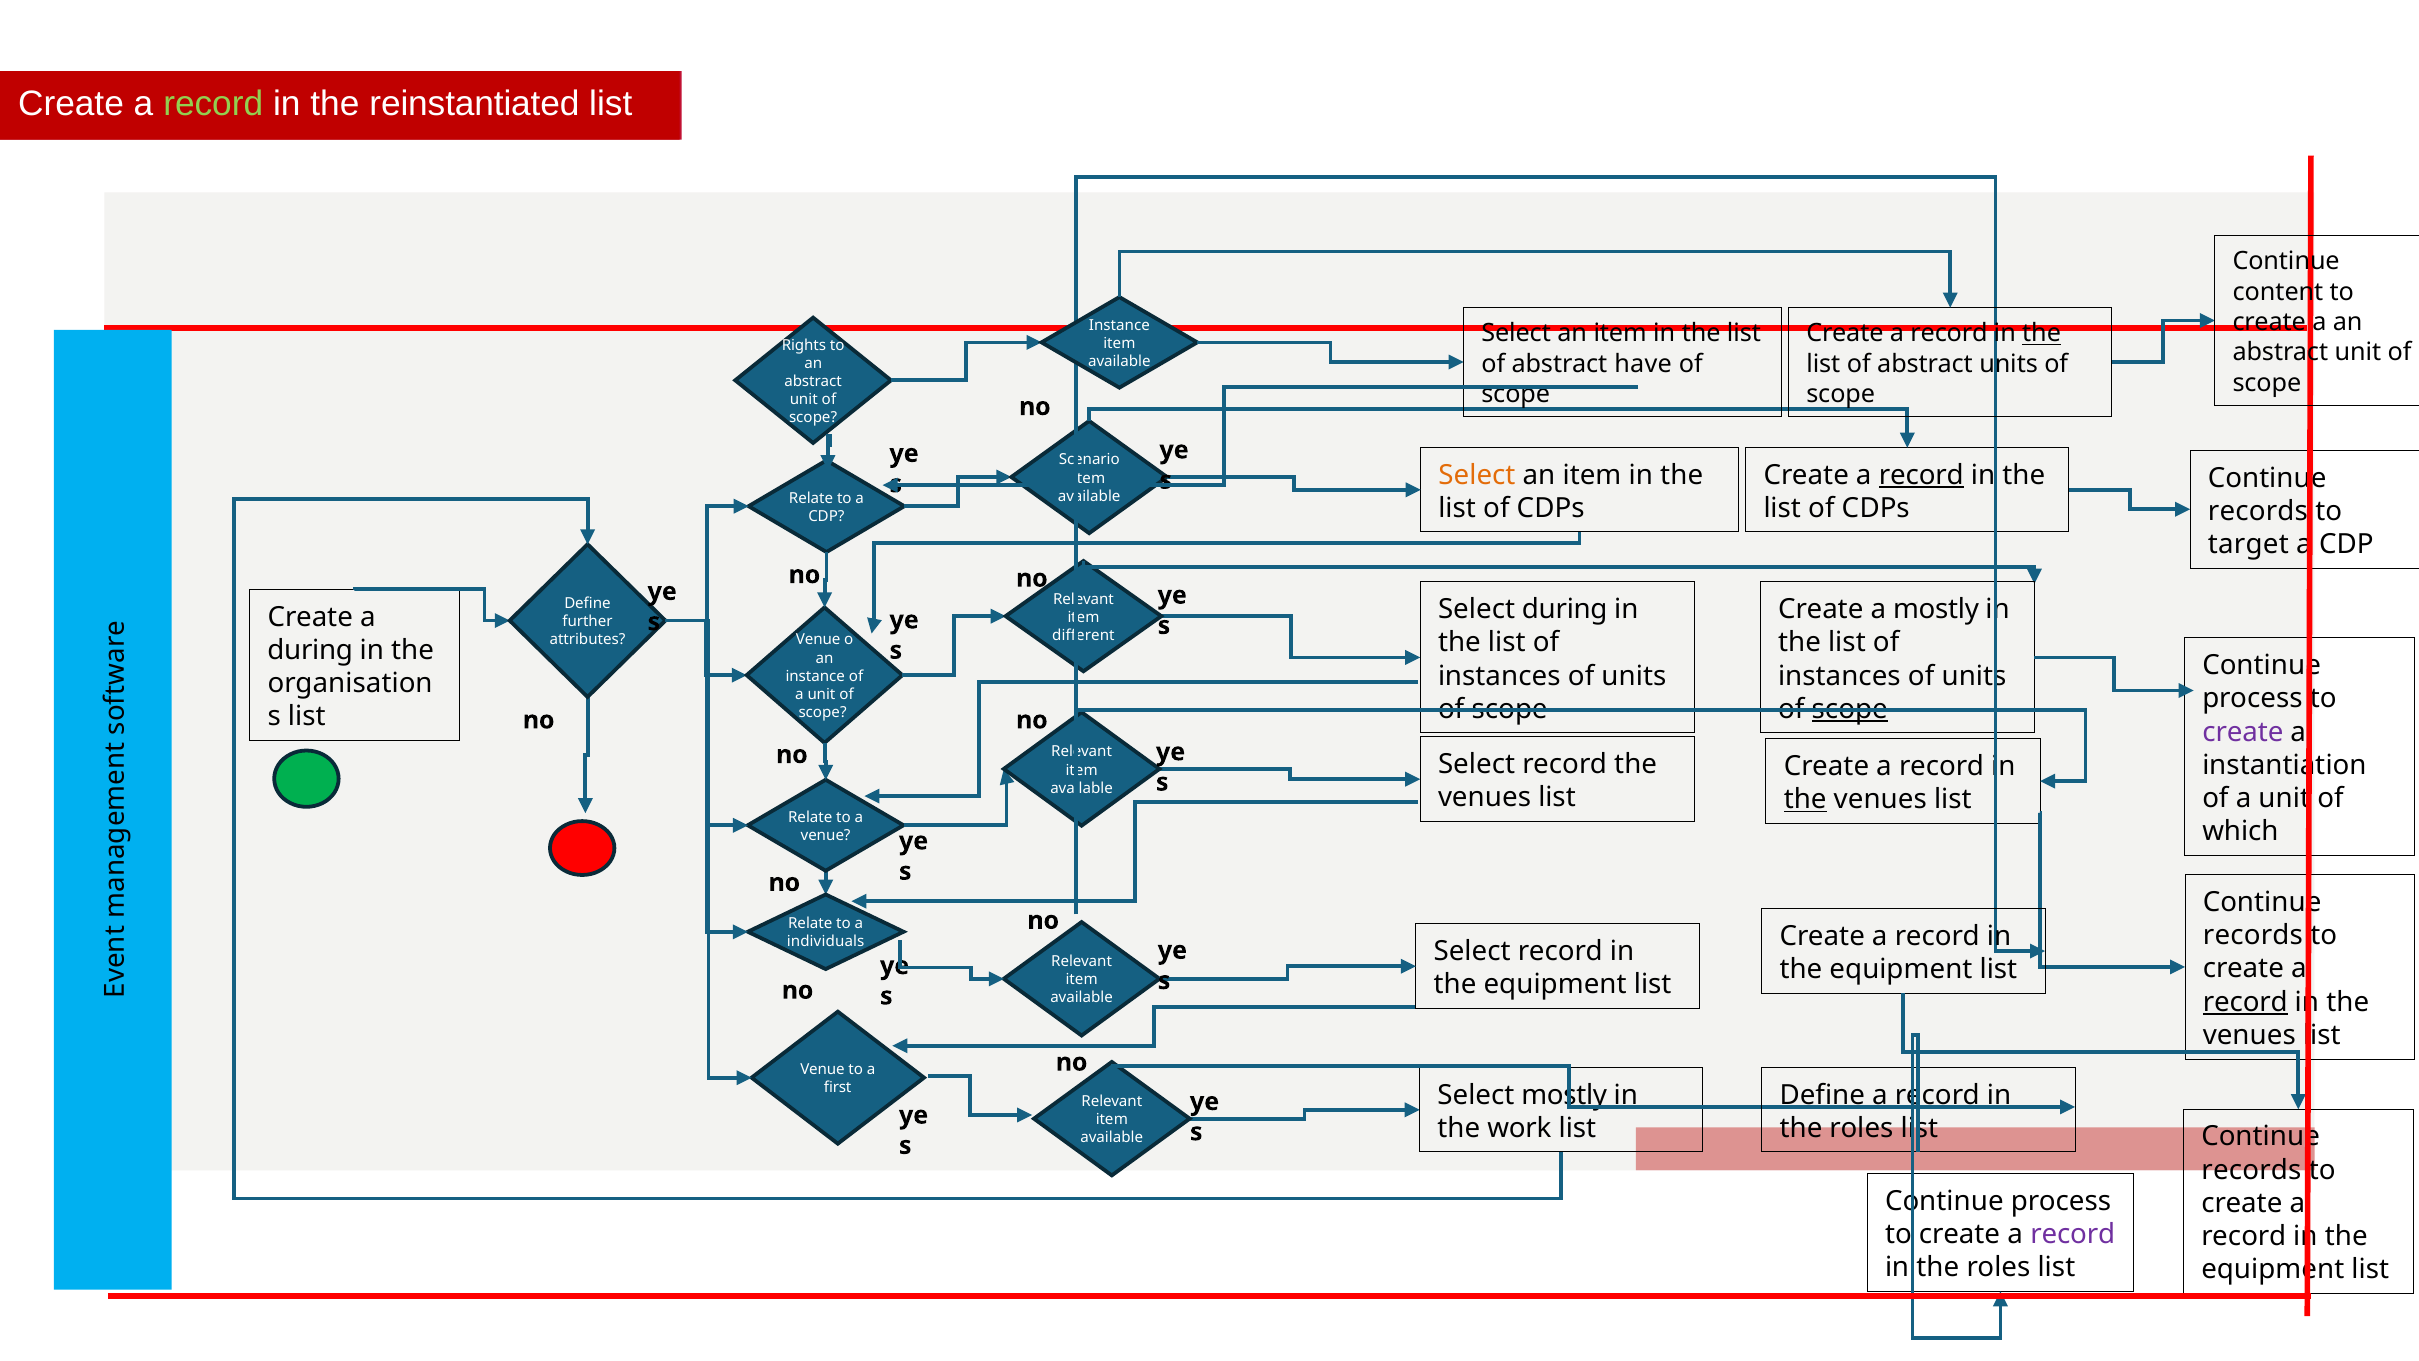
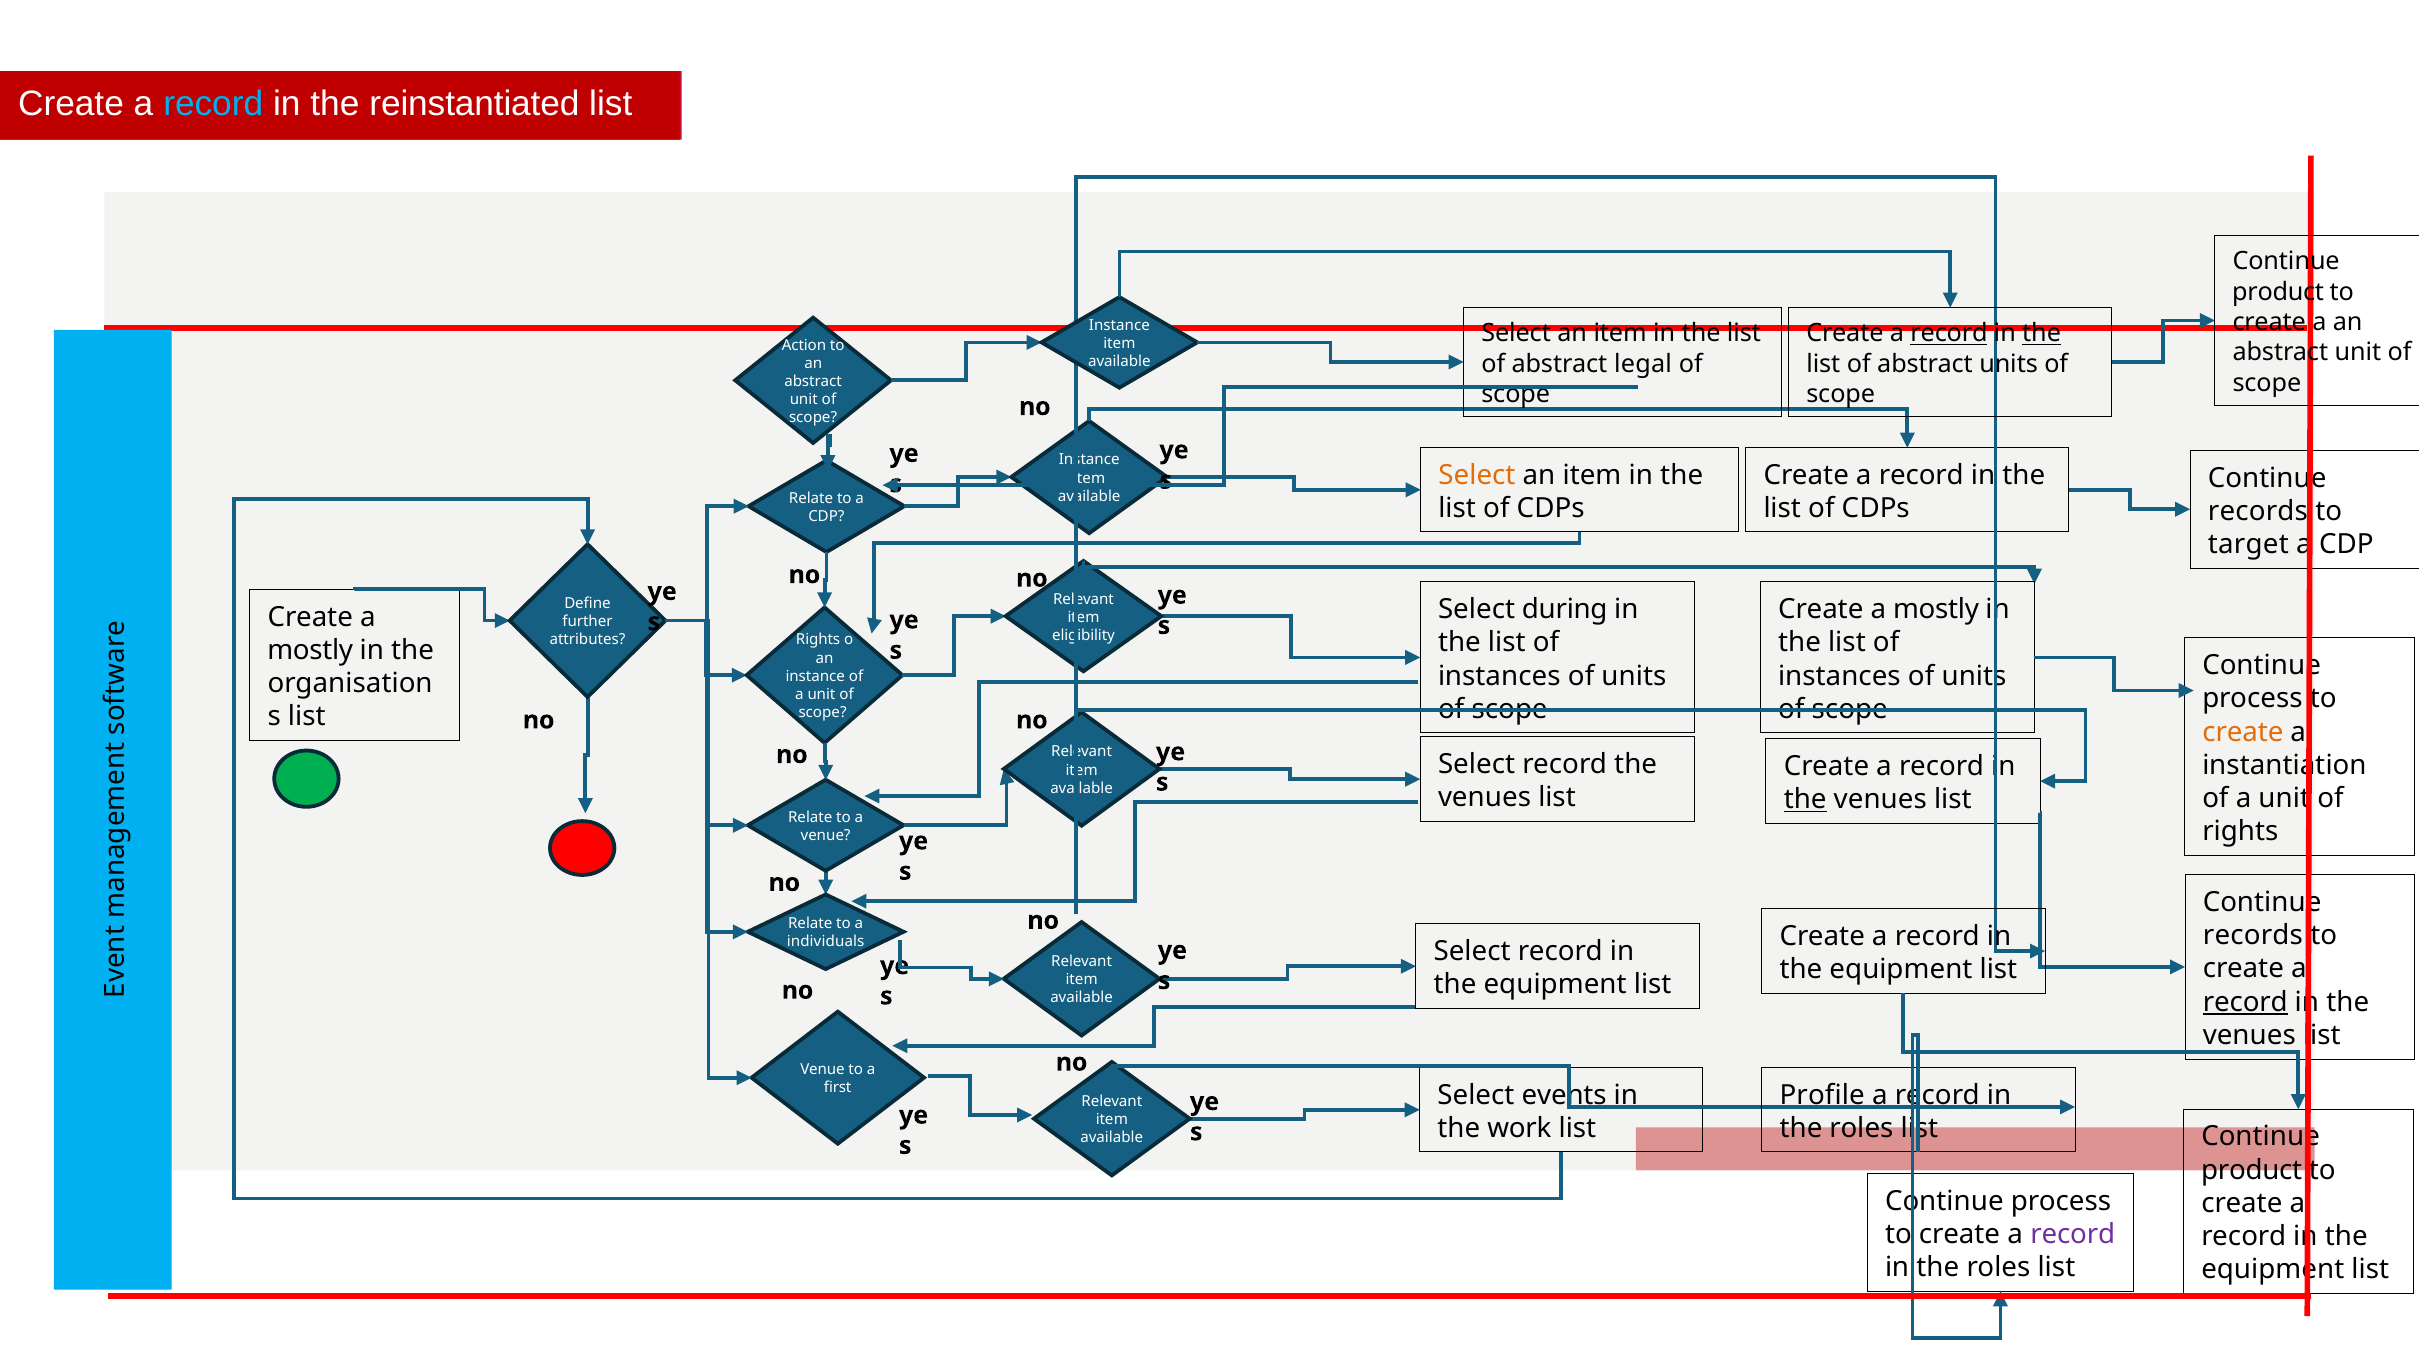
record at (213, 104) colour: light green -> light blue
content at (2278, 292): content -> product
record at (1949, 333) underline: none -> present
Rights: Rights -> Action
have: have -> legal
Scenario at (1089, 460): Scenario -> Instance
record at (1921, 475) underline: present -> none
different: different -> eligibility
Venue at (818, 640): Venue -> Rights
during at (310, 650): during -> mostly
scope at (1850, 709) underline: present -> none
create at (2243, 732) colour: purple -> orange
which at (2240, 832): which -> rights
Select mostly: mostly -> events
Define at (1822, 1095): Define -> Profile
records at (2251, 1170): records -> product
